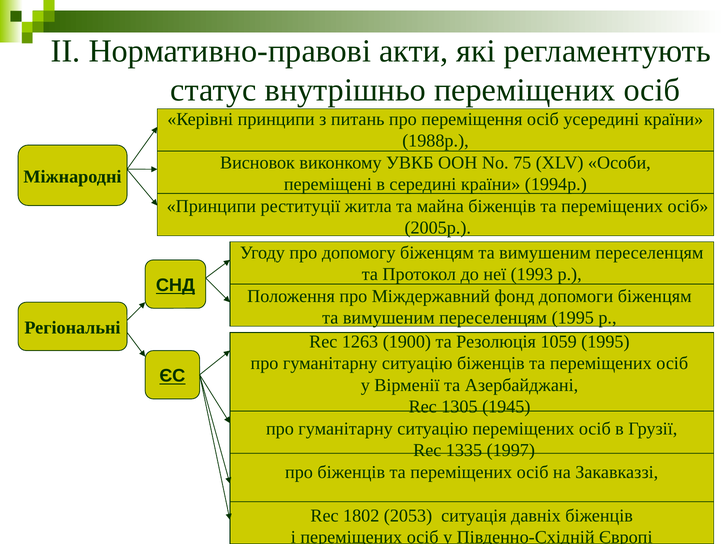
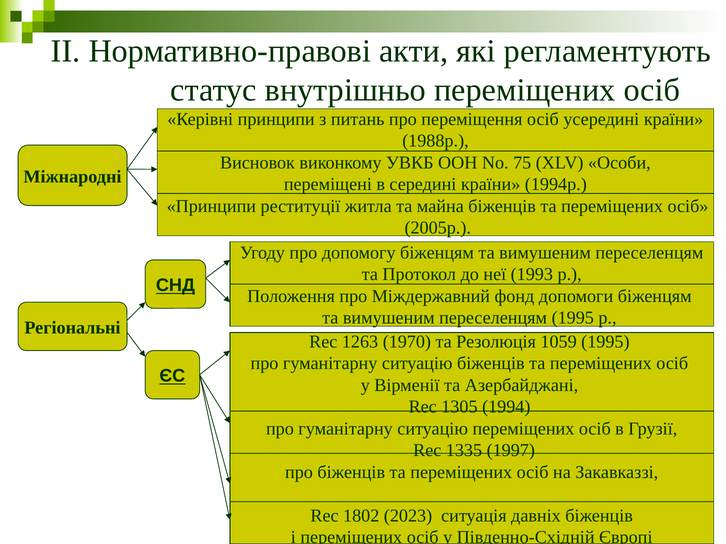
1900: 1900 -> 1970
1945: 1945 -> 1994
2053: 2053 -> 2023
